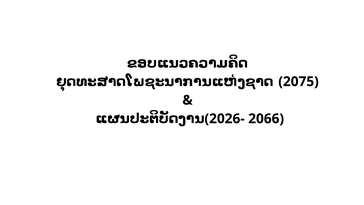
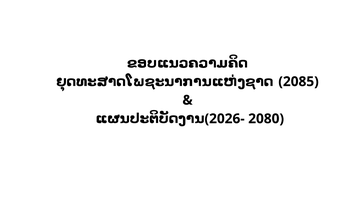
2075: 2075 -> 2085
2066: 2066 -> 2080
